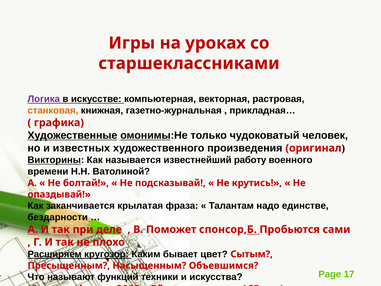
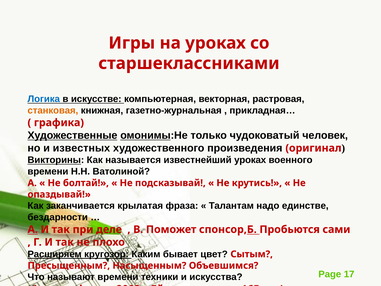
Логика colour: purple -> blue
известнейший работу: работу -> уроках
называют функций: функций -> времени
